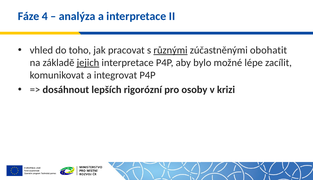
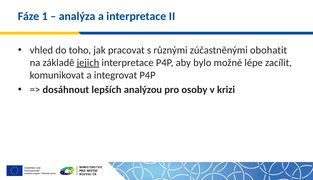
4: 4 -> 1
různými underline: present -> none
rigorózní: rigorózní -> analýzou
